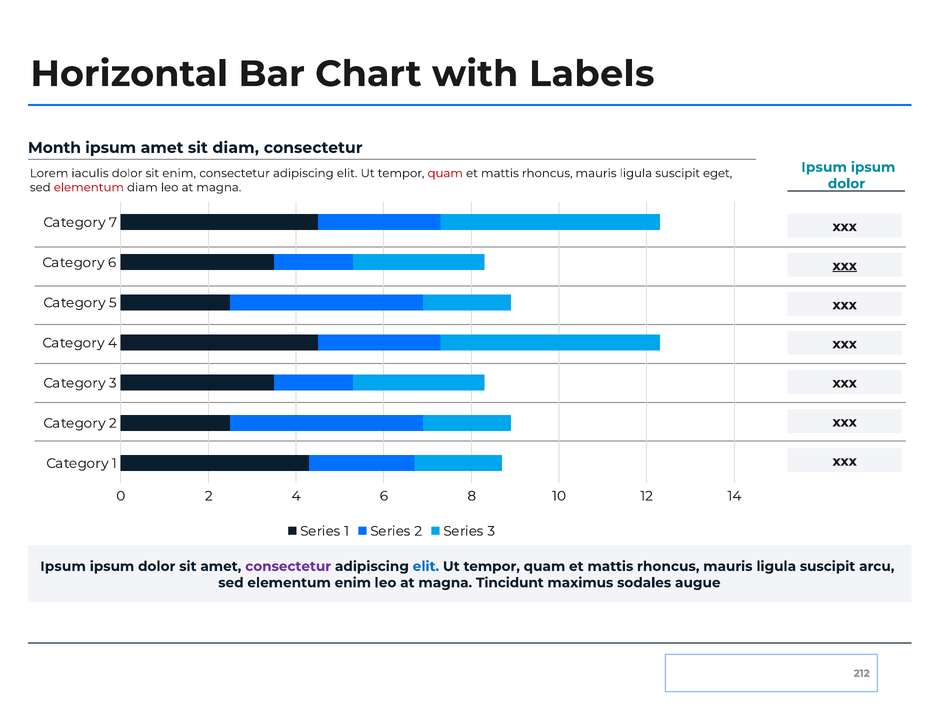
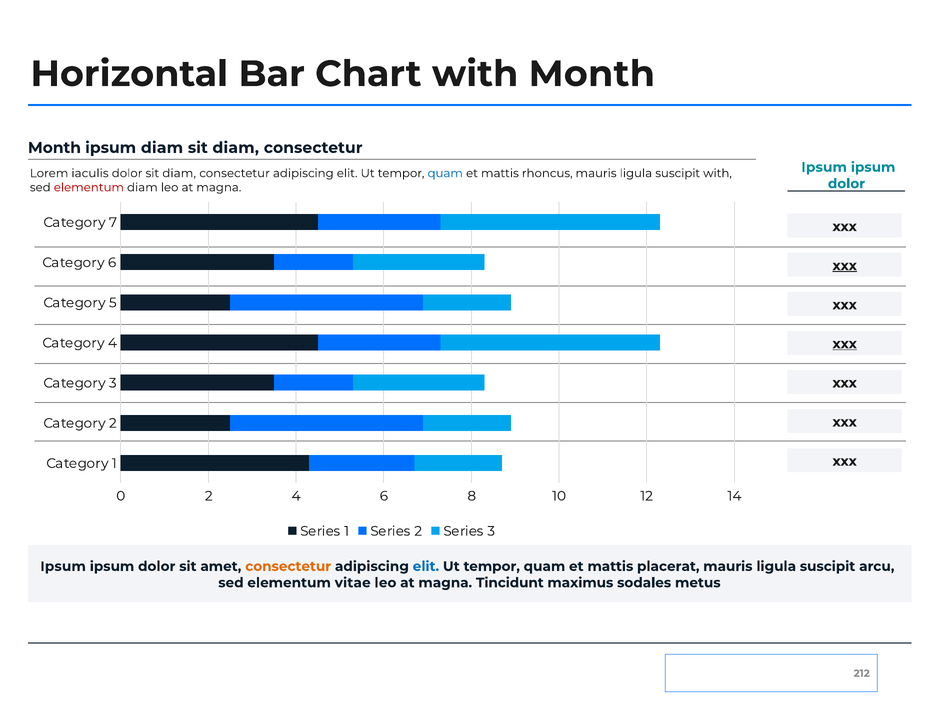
with Labels: Labels -> Month
ipsum amet: amet -> diam
dolor sit enim: enim -> diam
quam at (445, 173) colour: red -> blue
suscipit eget: eget -> with
xxx at (845, 344) underline: none -> present
consectetur at (288, 567) colour: purple -> orange
rhoncus at (668, 567): rhoncus -> placerat
elementum enim: enim -> vitae
augue: augue -> metus
